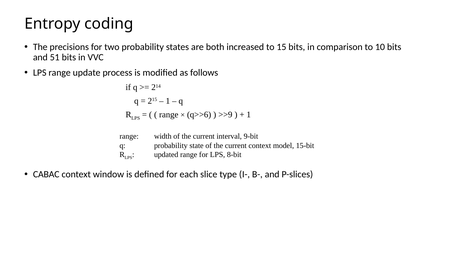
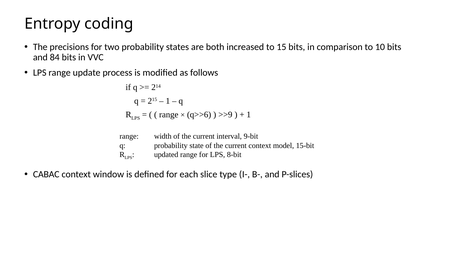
51: 51 -> 84
